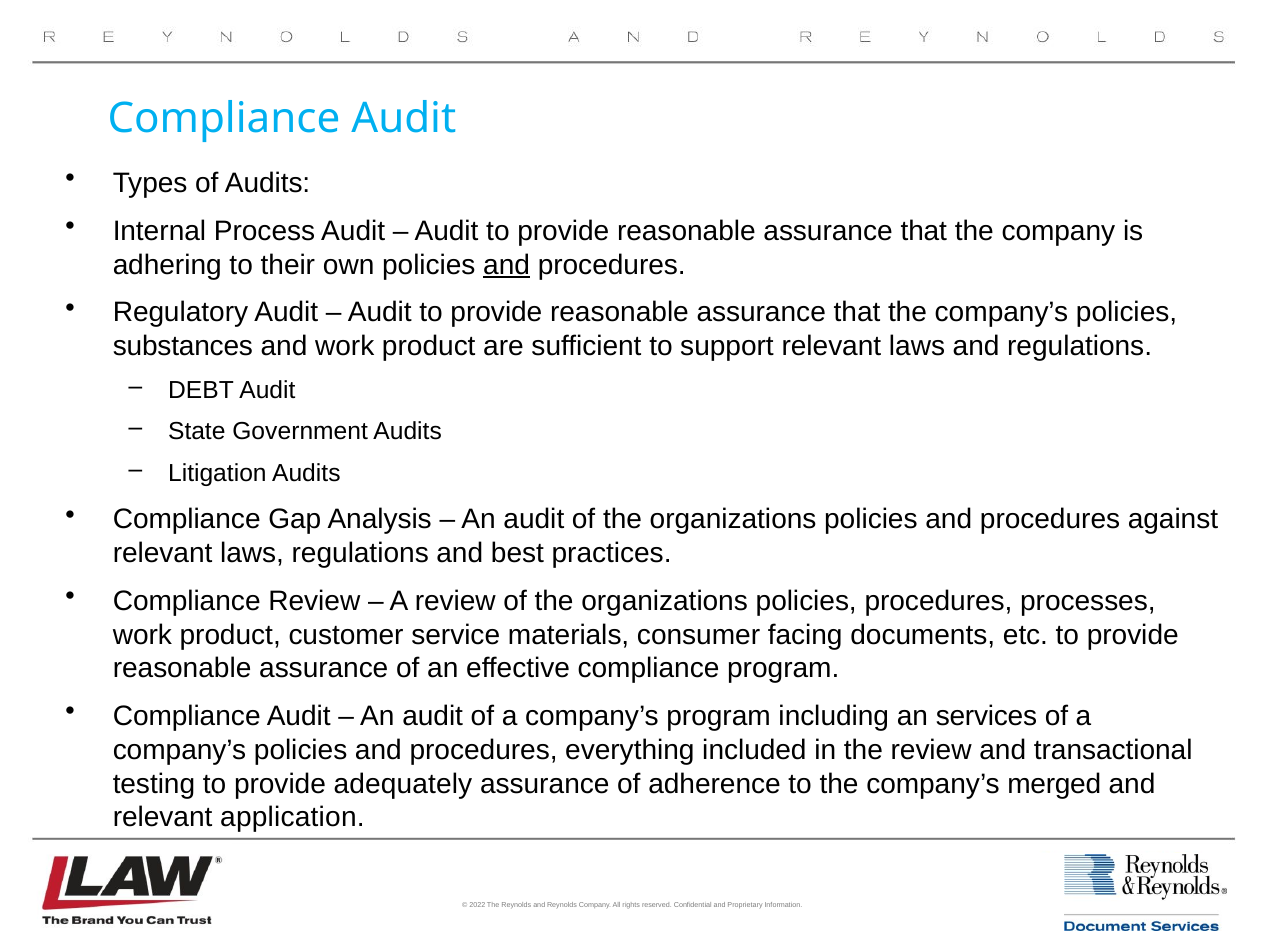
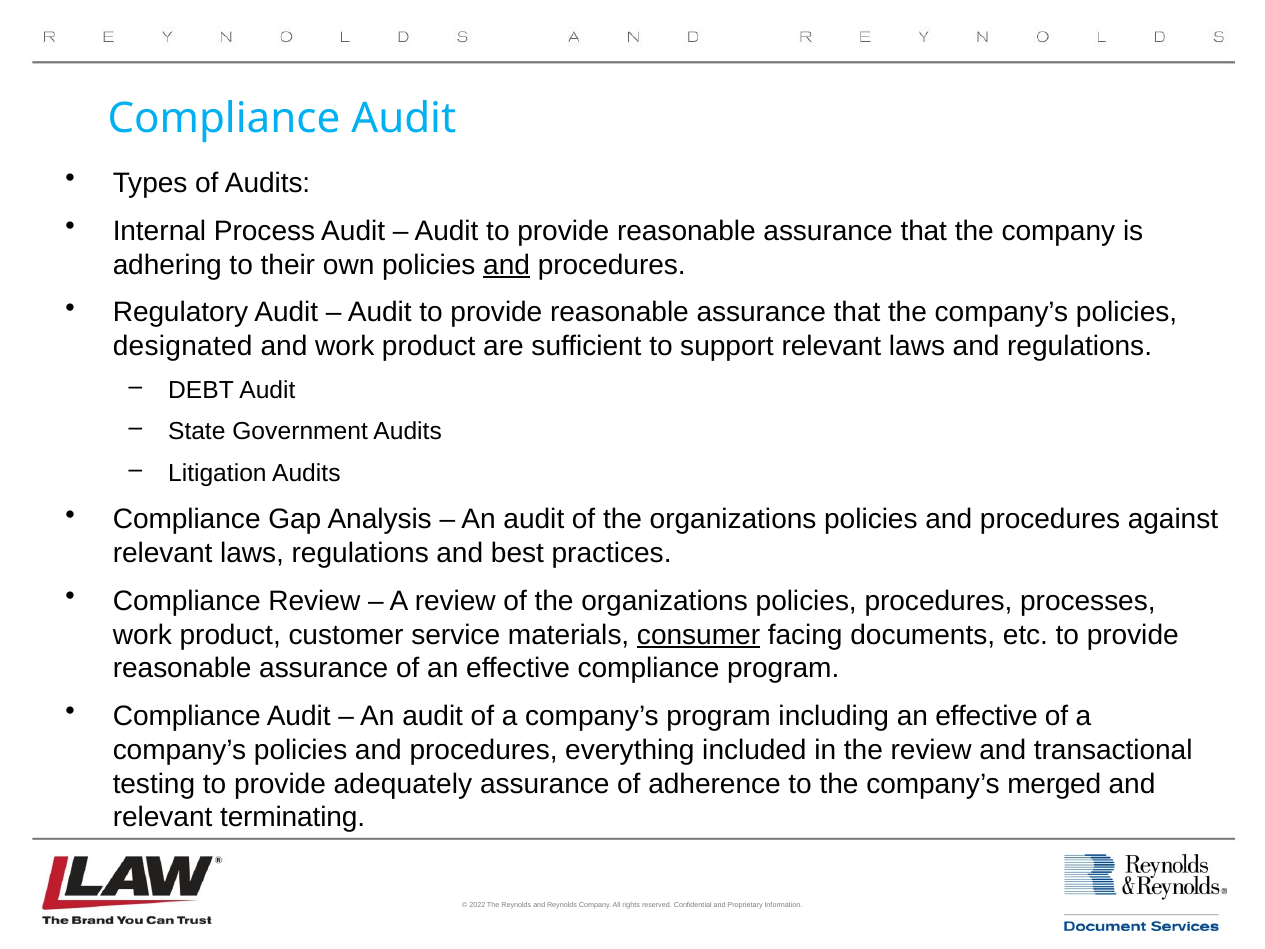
substances: substances -> designated
consumer underline: none -> present
including an services: services -> effective
application: application -> terminating
